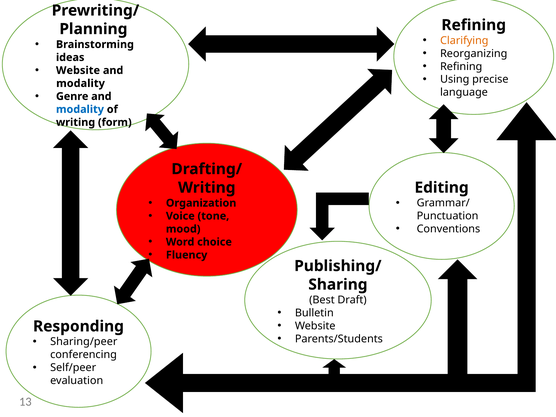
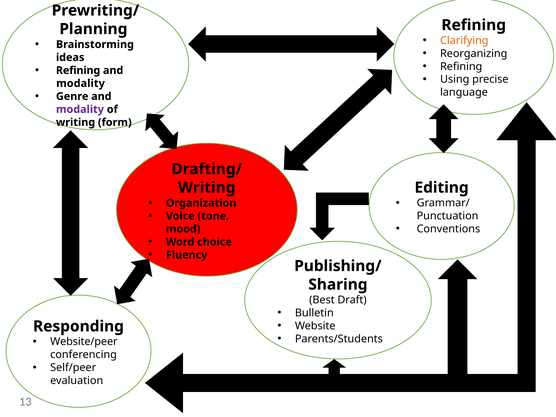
Website at (78, 70): Website -> Refining
modality at (80, 109) colour: blue -> purple
Sharing/peer: Sharing/peer -> Website/peer
